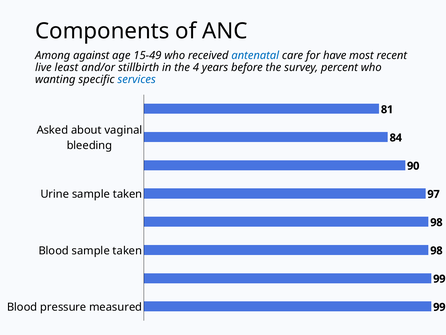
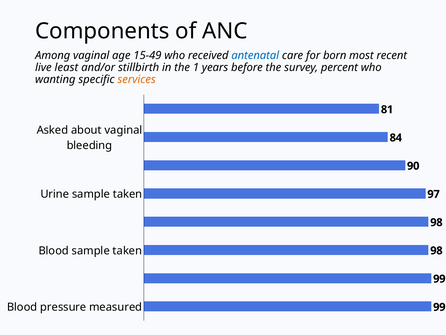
Among against: against -> vaginal
have: have -> born
4: 4 -> 1
services colour: blue -> orange
